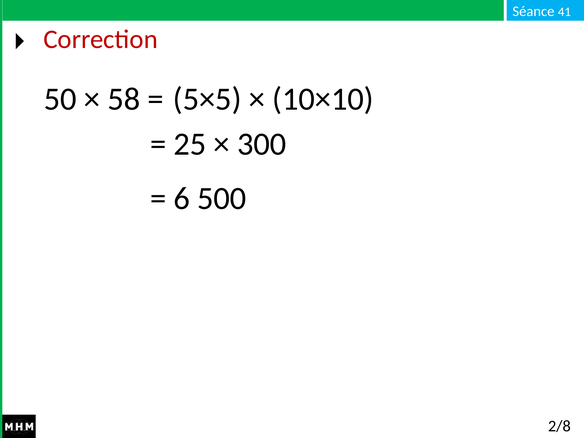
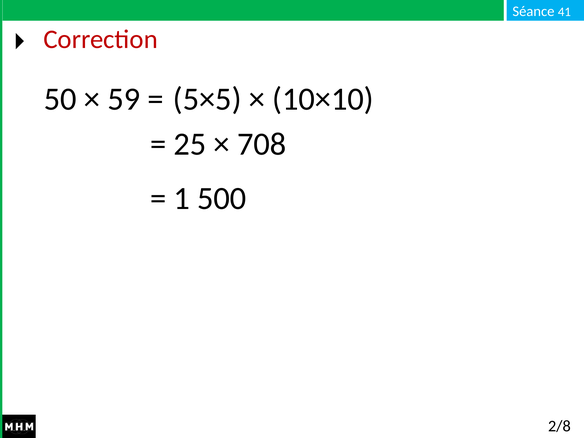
58: 58 -> 59
300: 300 -> 708
6: 6 -> 1
